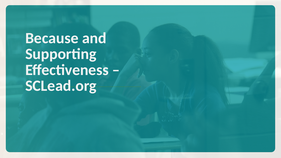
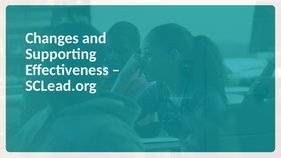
Because: Because -> Changes
